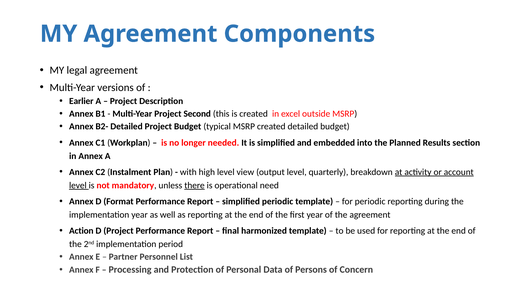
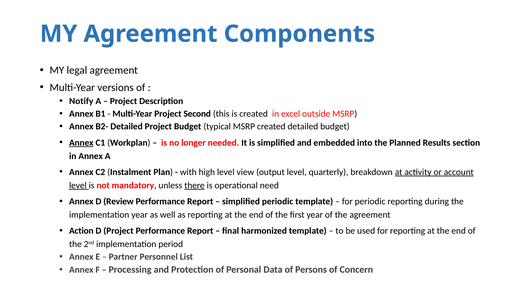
Earlier: Earlier -> Notify
Annex at (81, 142) underline: none -> present
Format: Format -> Review
